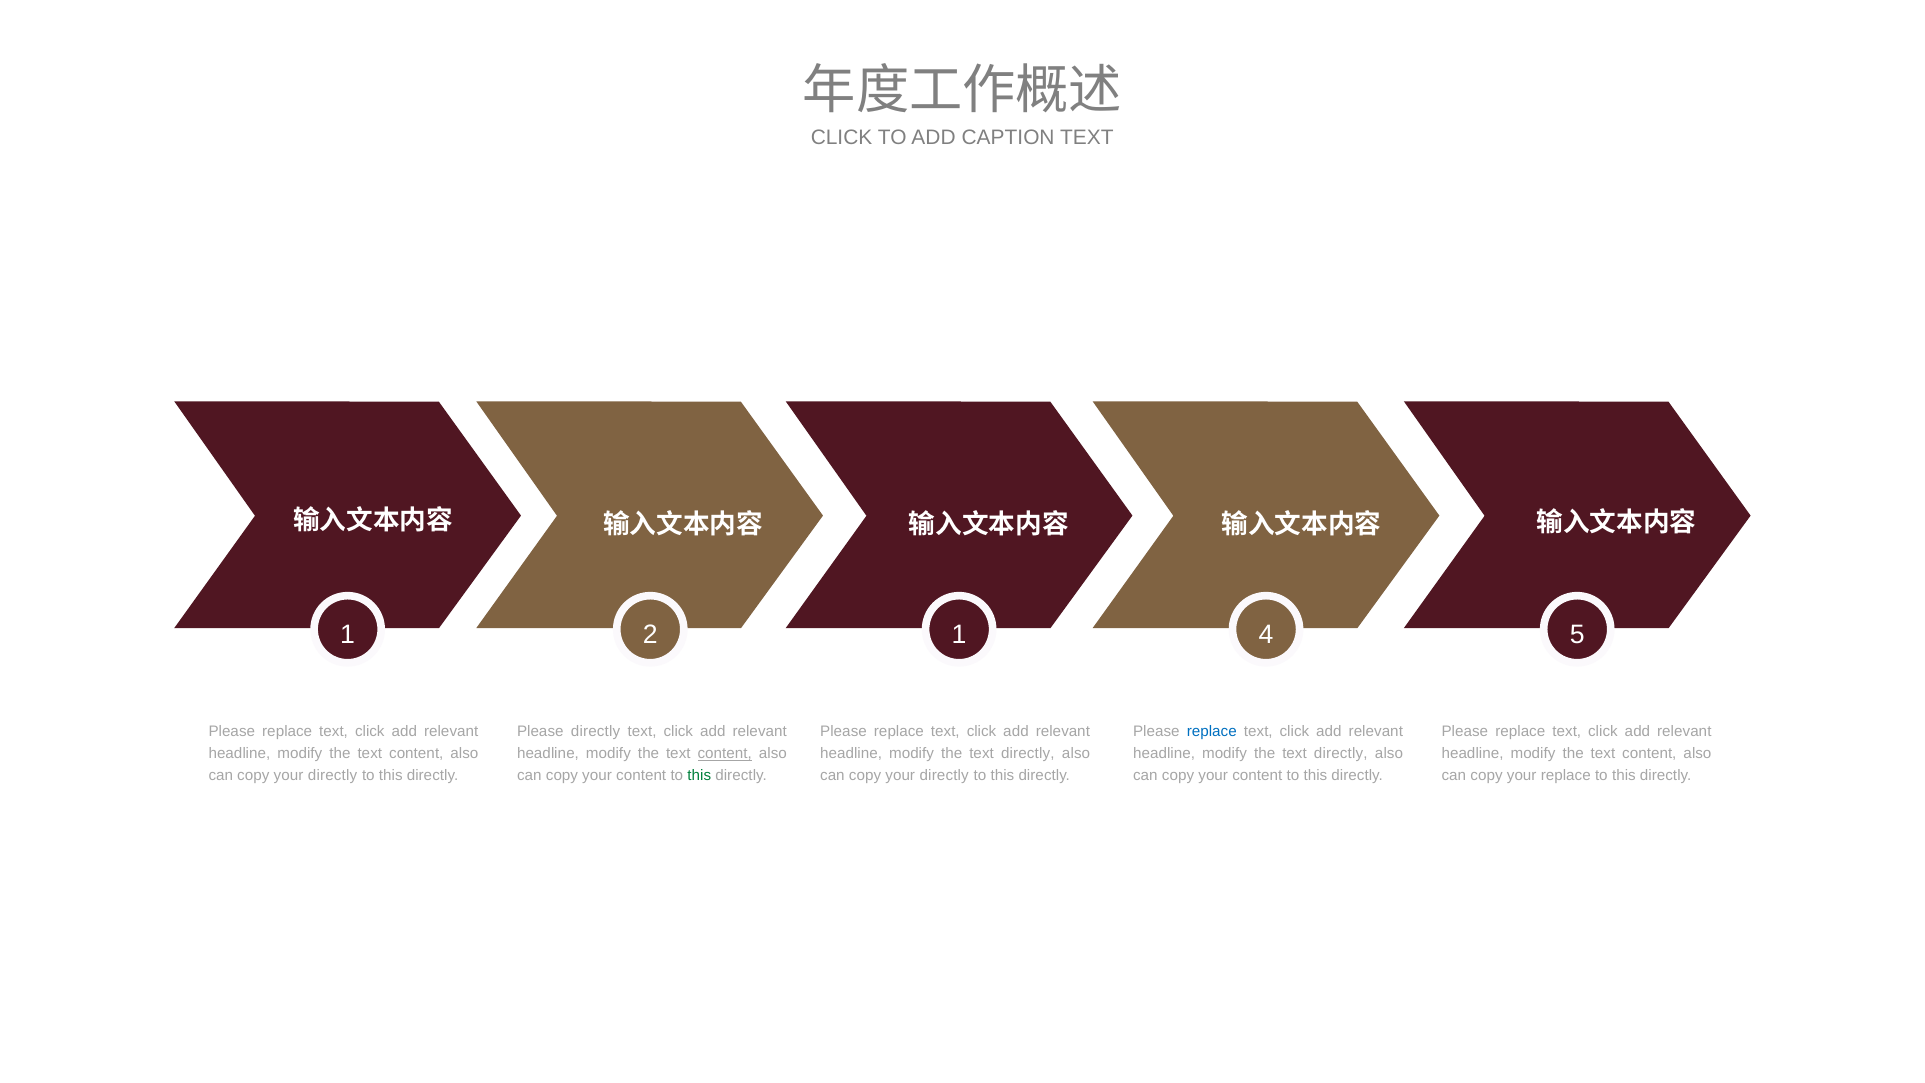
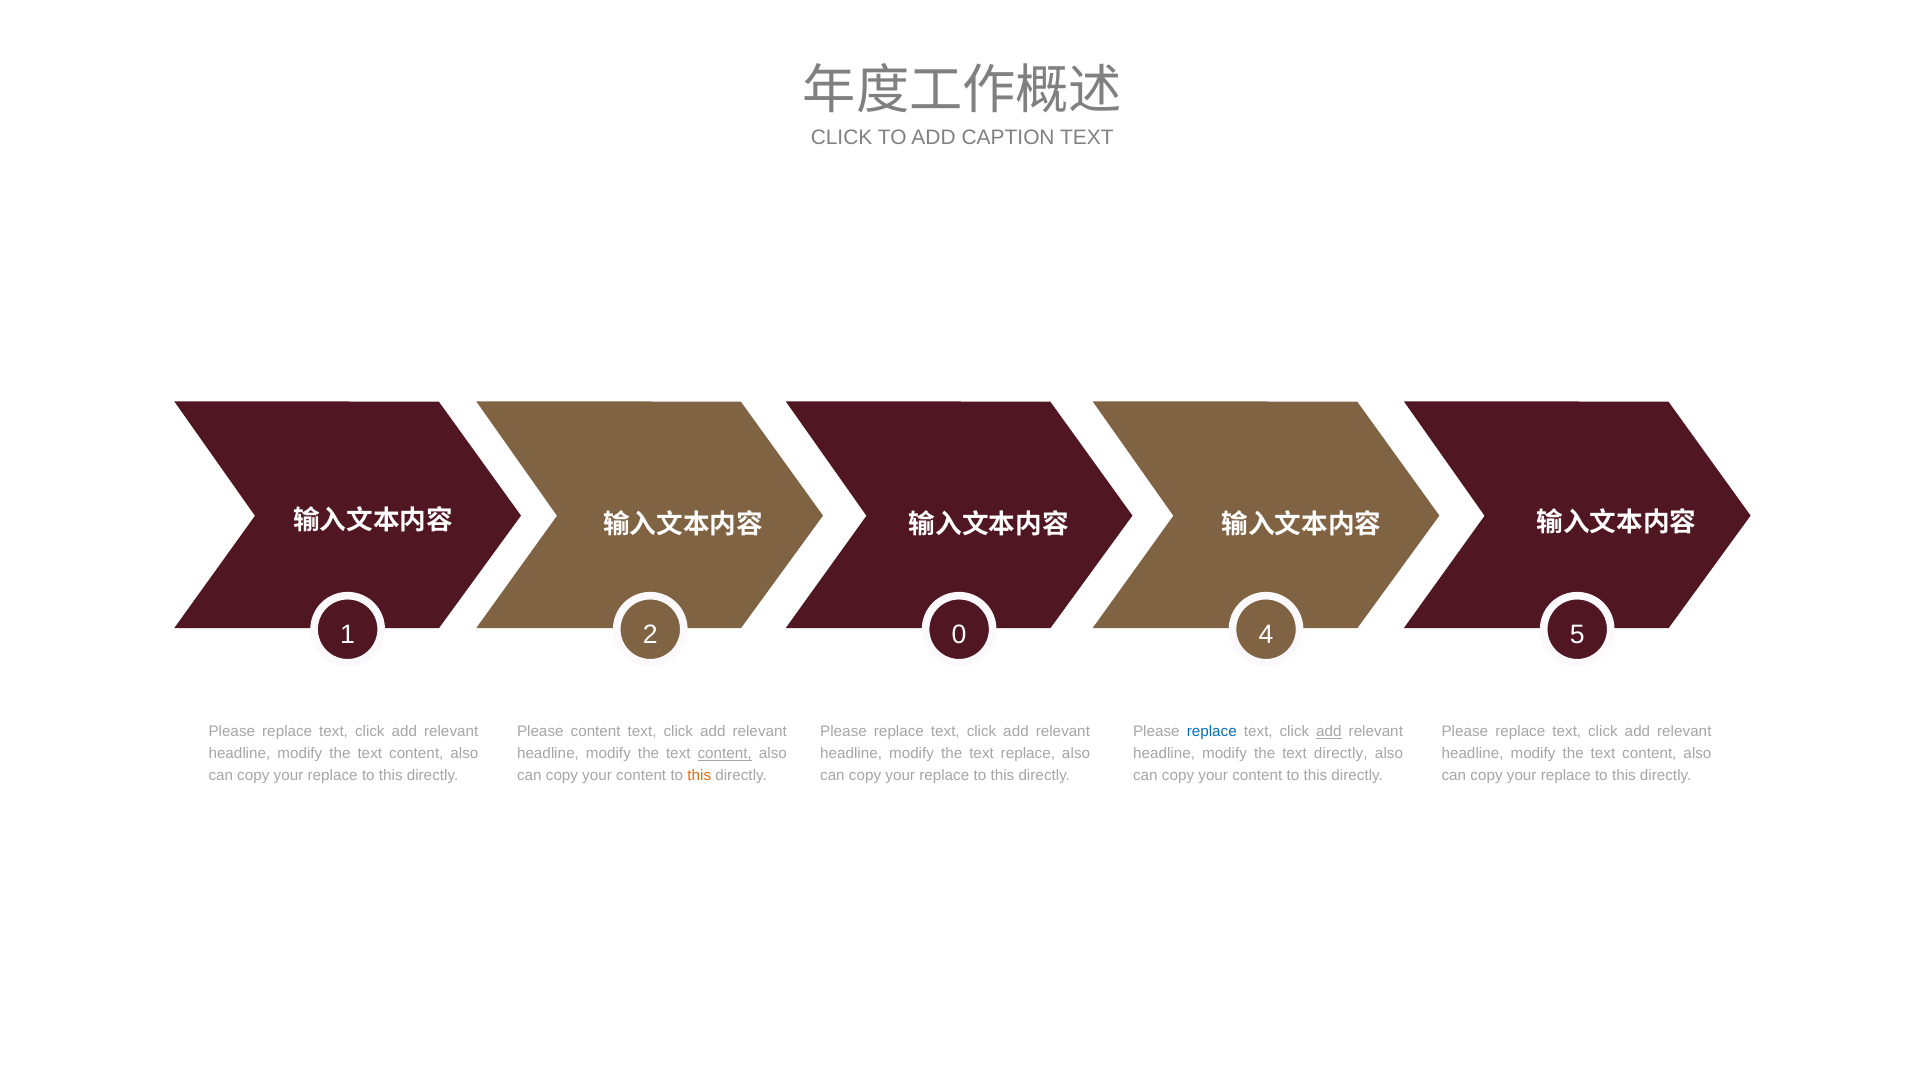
2 1: 1 -> 0
Please directly: directly -> content
add at (1329, 731) underline: none -> present
directly at (1028, 753): directly -> replace
directly at (333, 775): directly -> replace
this at (699, 775) colour: green -> orange
directly at (944, 775): directly -> replace
